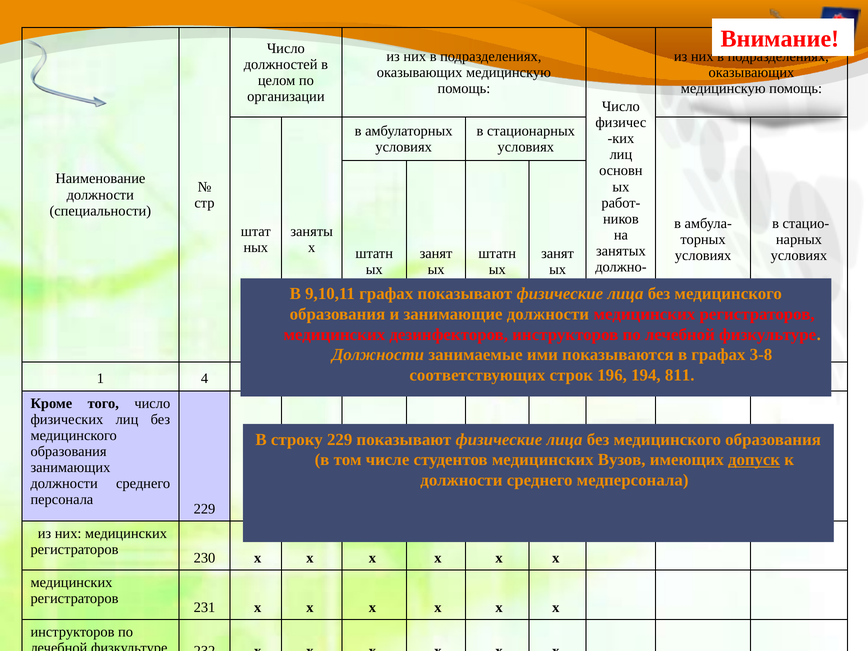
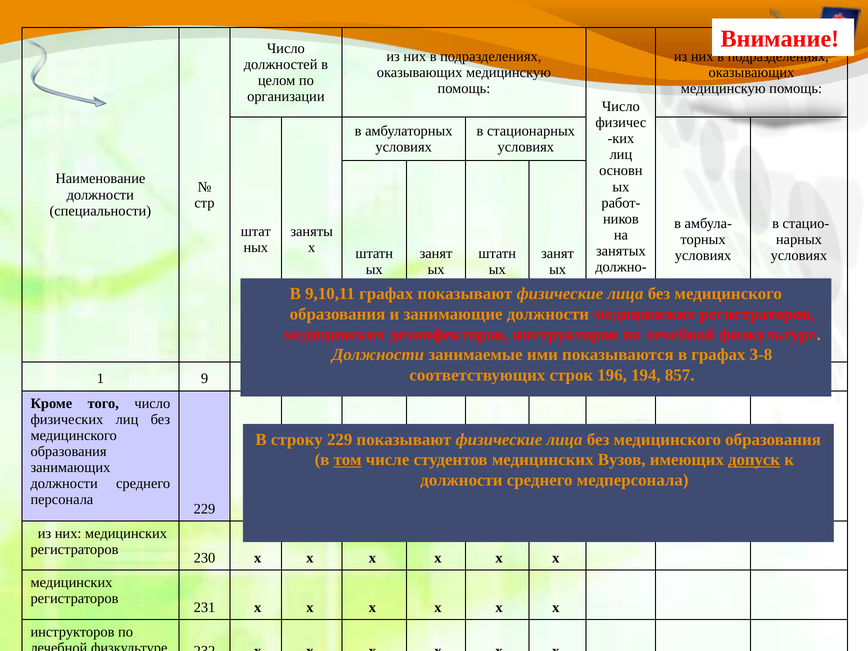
811: 811 -> 857
1 4: 4 -> 9
том underline: none -> present
